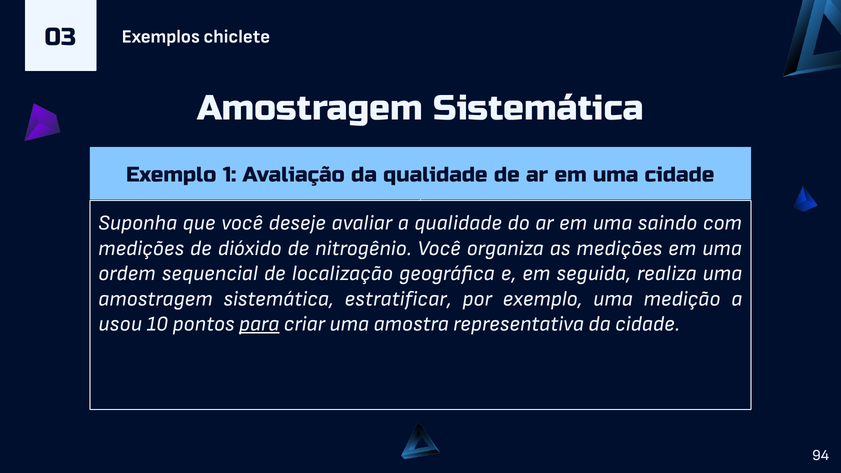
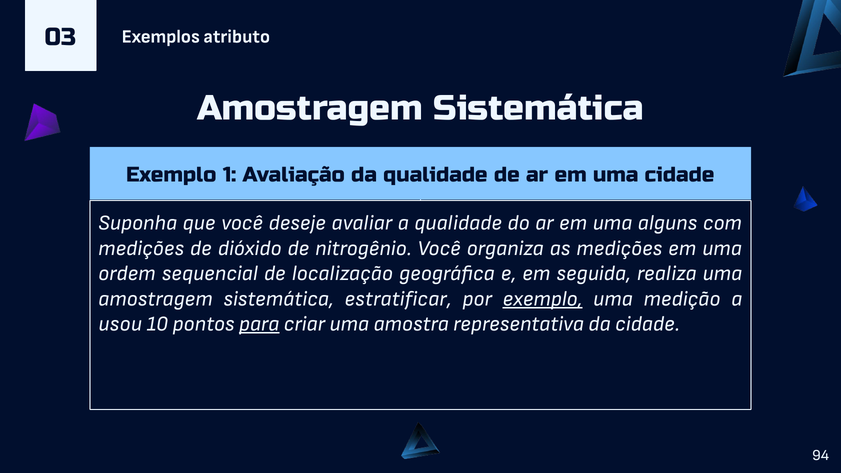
chiclete: chiclete -> atributo
saindo: saindo -> alguns
exemplo at (542, 299) underline: none -> present
